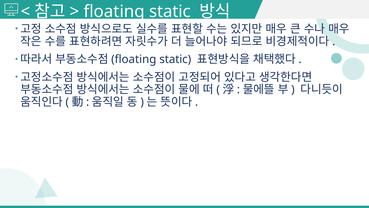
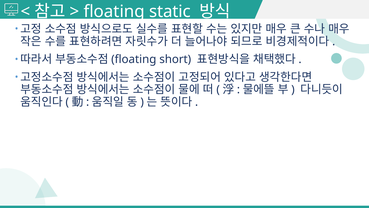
static at (175, 59): static -> short
